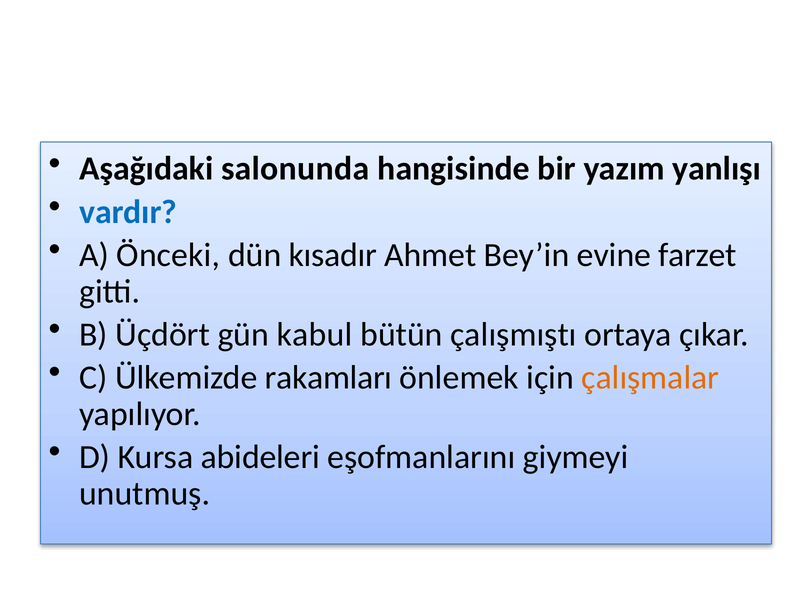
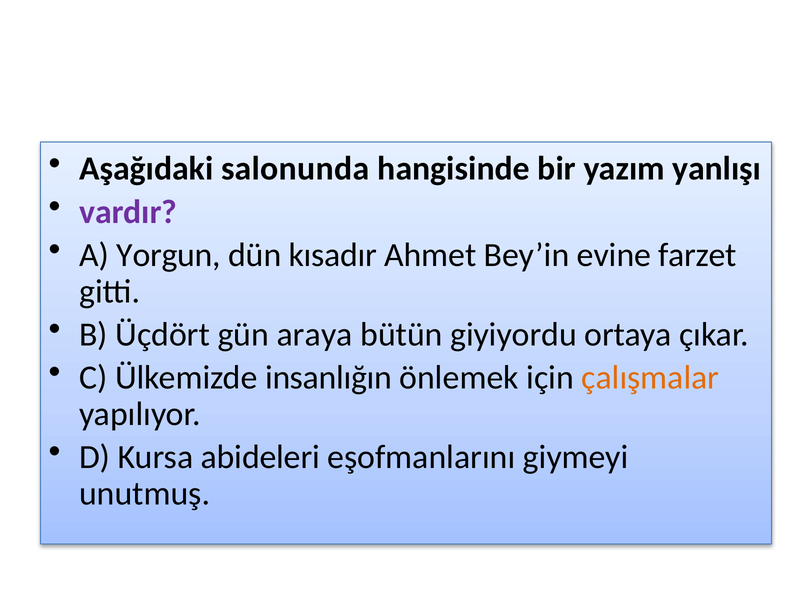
vardır colour: blue -> purple
Önceki: Önceki -> Yorgun
kabul: kabul -> araya
çalışmıştı: çalışmıştı -> giyiyordu
rakamları: rakamları -> insanlığın
